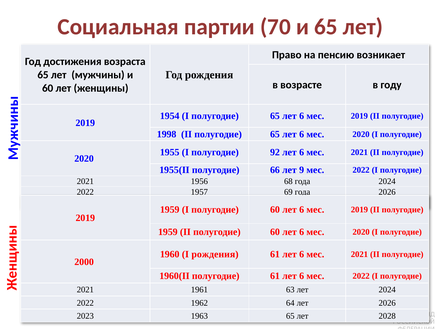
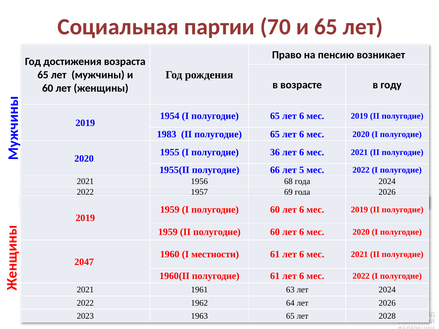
1998: 1998 -> 1983
92: 92 -> 36
9: 9 -> 5
I рождения: рождения -> местности
2000: 2000 -> 2047
